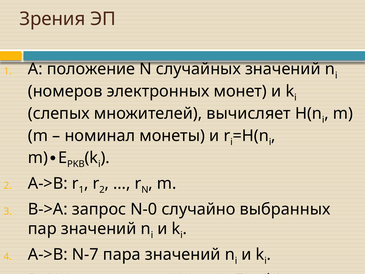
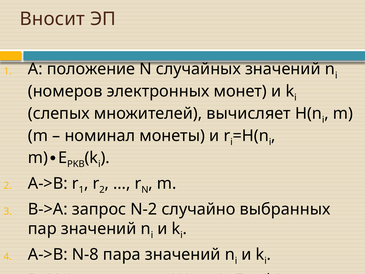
Зрения: Зрения -> Вносит
N-0: N-0 -> N-2
N-7: N-7 -> N-8
